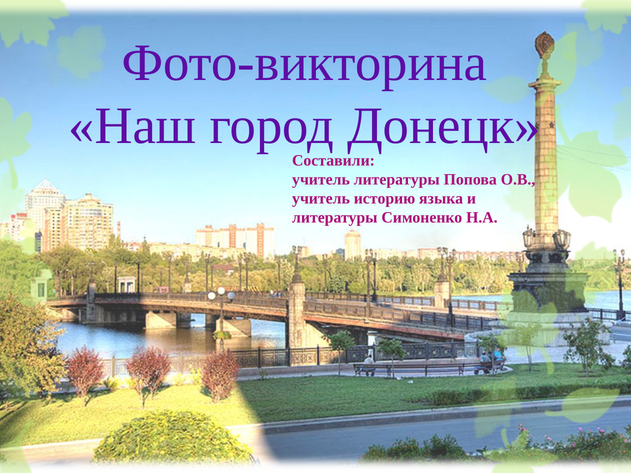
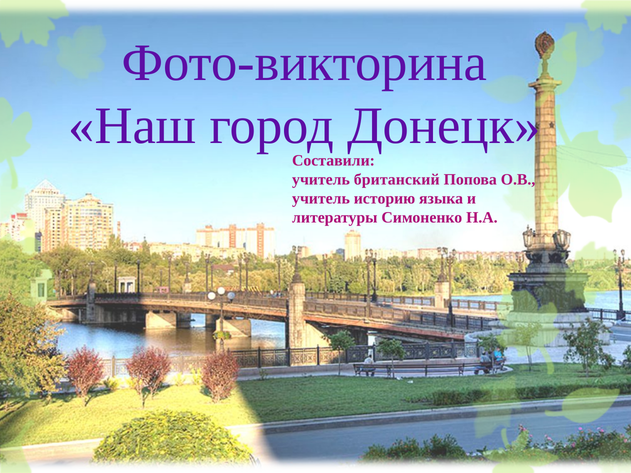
учитель литературы: литературы -> британский
